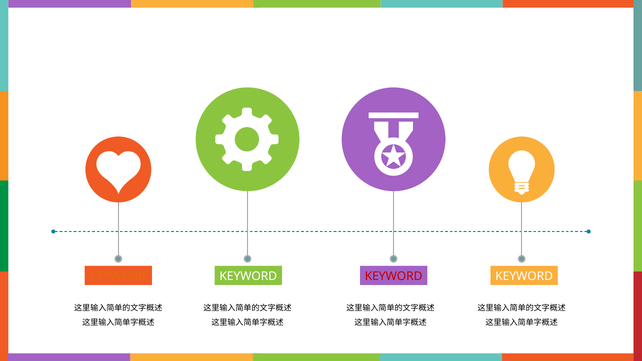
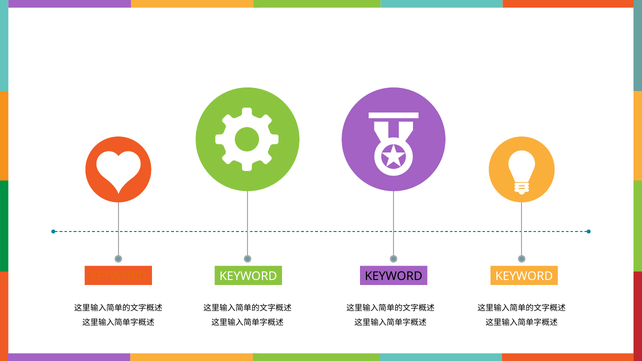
KEYWORD at (394, 276) colour: red -> black
